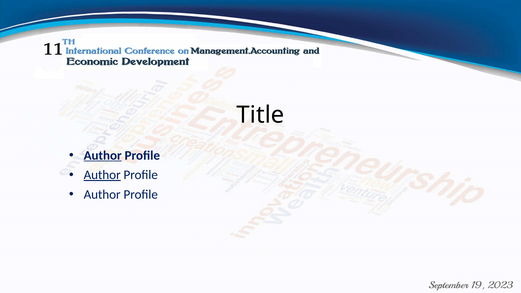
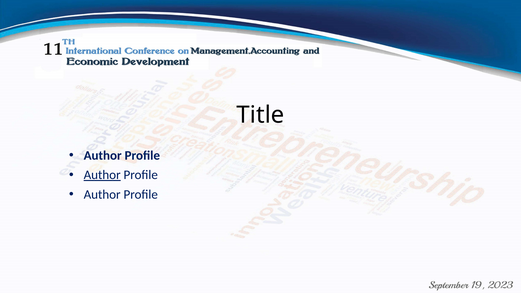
Author at (103, 155) underline: present -> none
